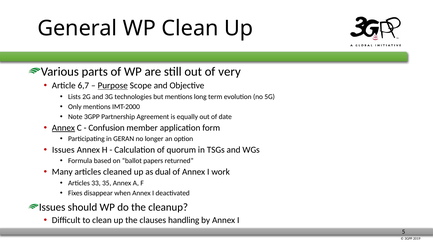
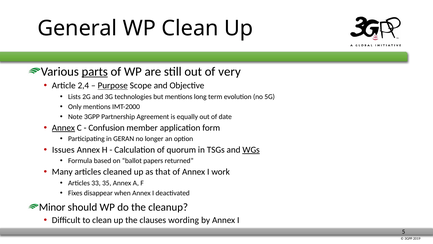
parts underline: none -> present
6,7: 6,7 -> 2,4
WGs underline: none -> present
dual: dual -> that
Issues at (52, 207): Issues -> Minor
handling: handling -> wording
